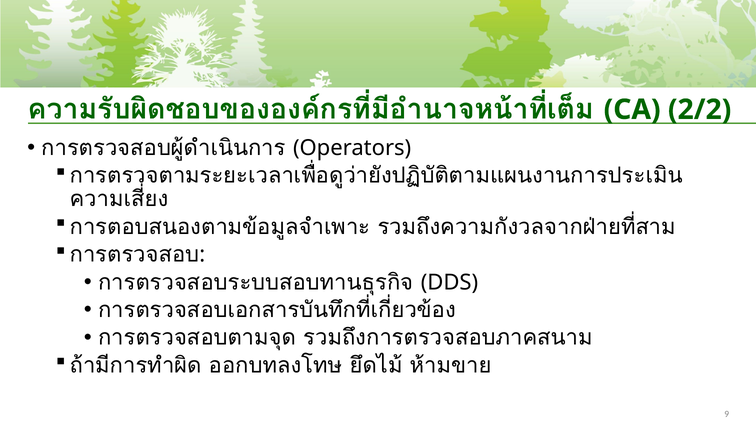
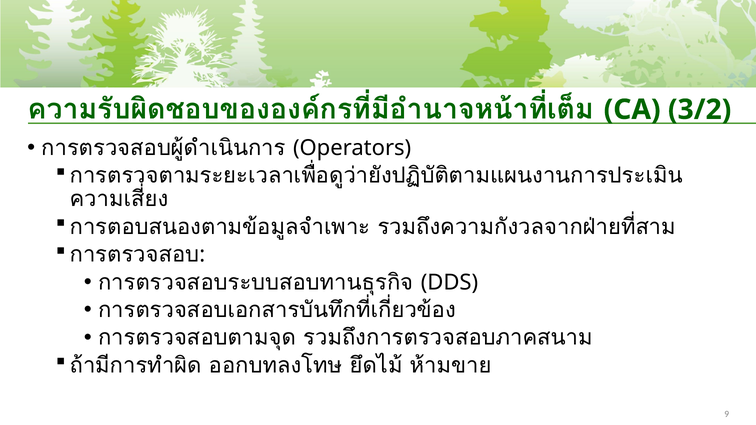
2/2: 2/2 -> 3/2
